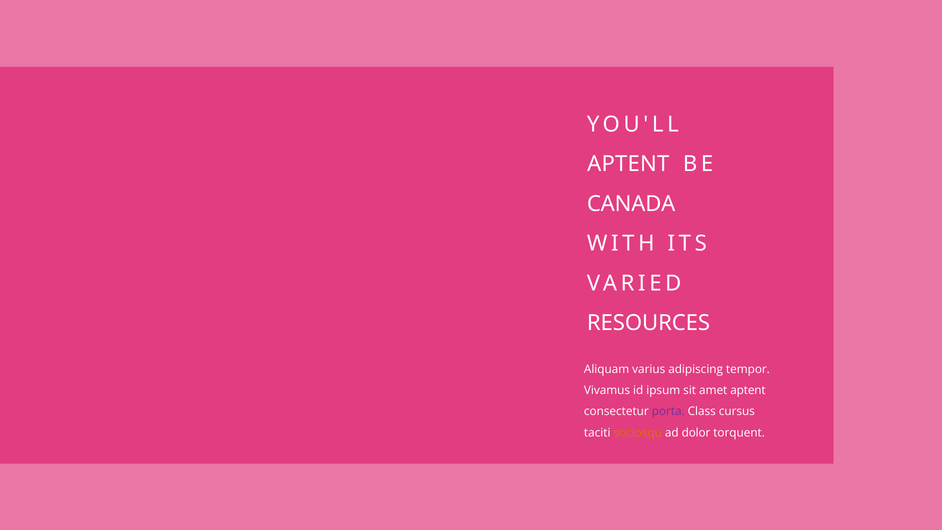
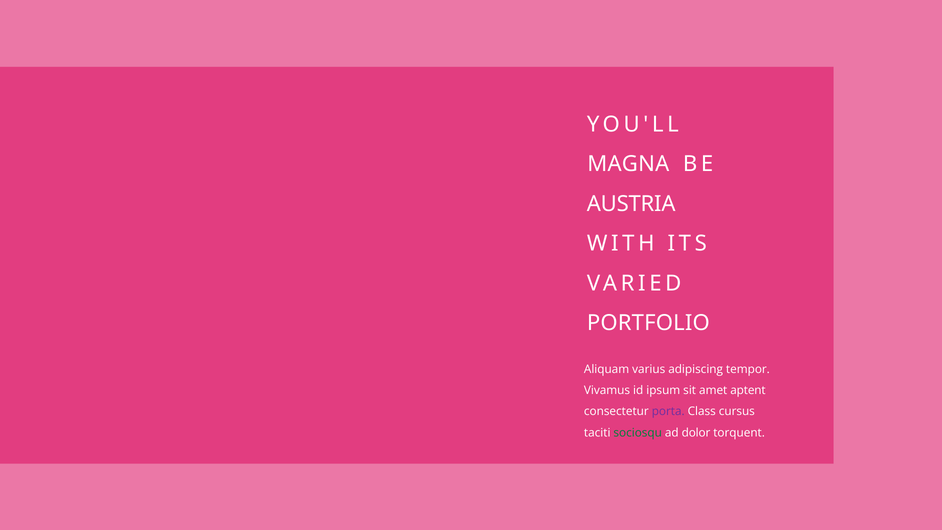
APTENT at (628, 164): APTENT -> MAGNA
CANADA: CANADA -> AUSTRIA
RESOURCES: RESOURCES -> PORTFOLIO
sociosqu colour: orange -> green
